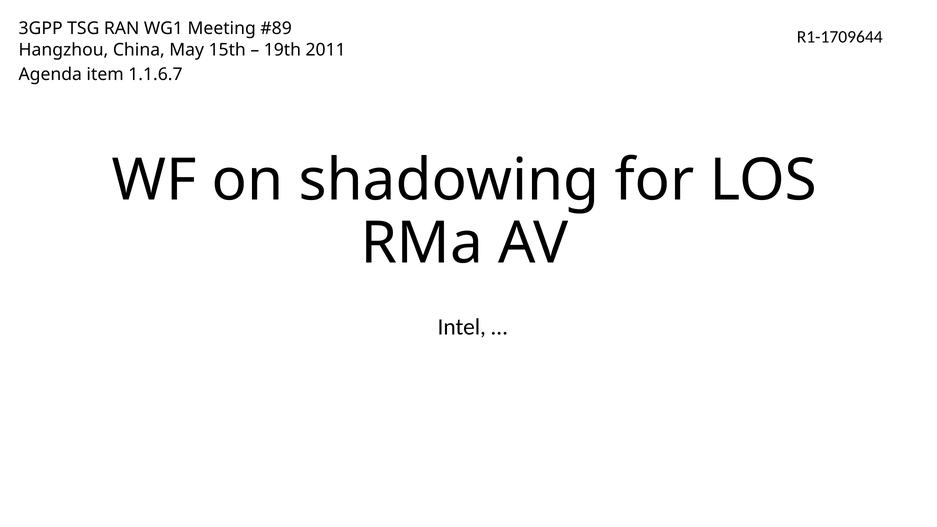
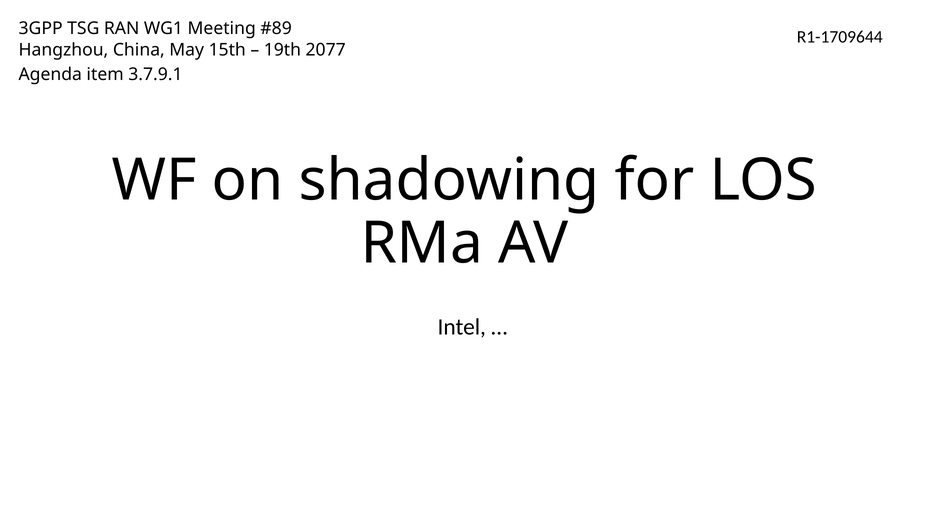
2011: 2011 -> 2077
1.1.6.7: 1.1.6.7 -> 3.7.9.1
